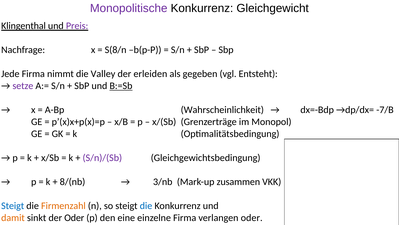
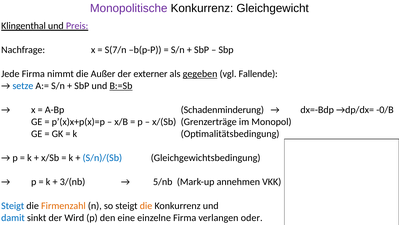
S(8/n: S(8/n -> S(7/n
Valley: Valley -> Außer
erleiden: erleiden -> externer
gegeben underline: none -> present
Entsteht: Entsteht -> Fallende
setze colour: purple -> blue
Wahrscheinlichkeit: Wahrscheinlichkeit -> Schadenminderung
-7/B: -7/B -> -0/B
S/n)/(Sb colour: purple -> blue
8/(nb: 8/(nb -> 3/(nb
3/nb: 3/nb -> 5/nb
zusammen: zusammen -> annehmen
die at (146, 205) colour: blue -> orange
damit colour: orange -> blue
der Oder: Oder -> Wird
